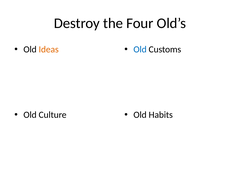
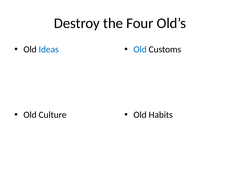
Ideas colour: orange -> blue
